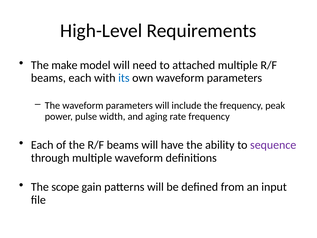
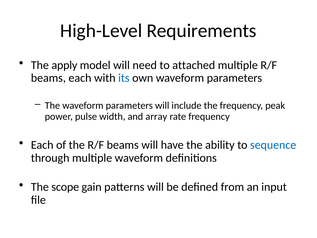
make: make -> apply
aging: aging -> array
sequence colour: purple -> blue
